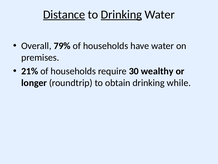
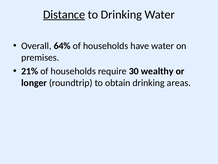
Drinking at (121, 14) underline: present -> none
79%: 79% -> 64%
while: while -> areas
